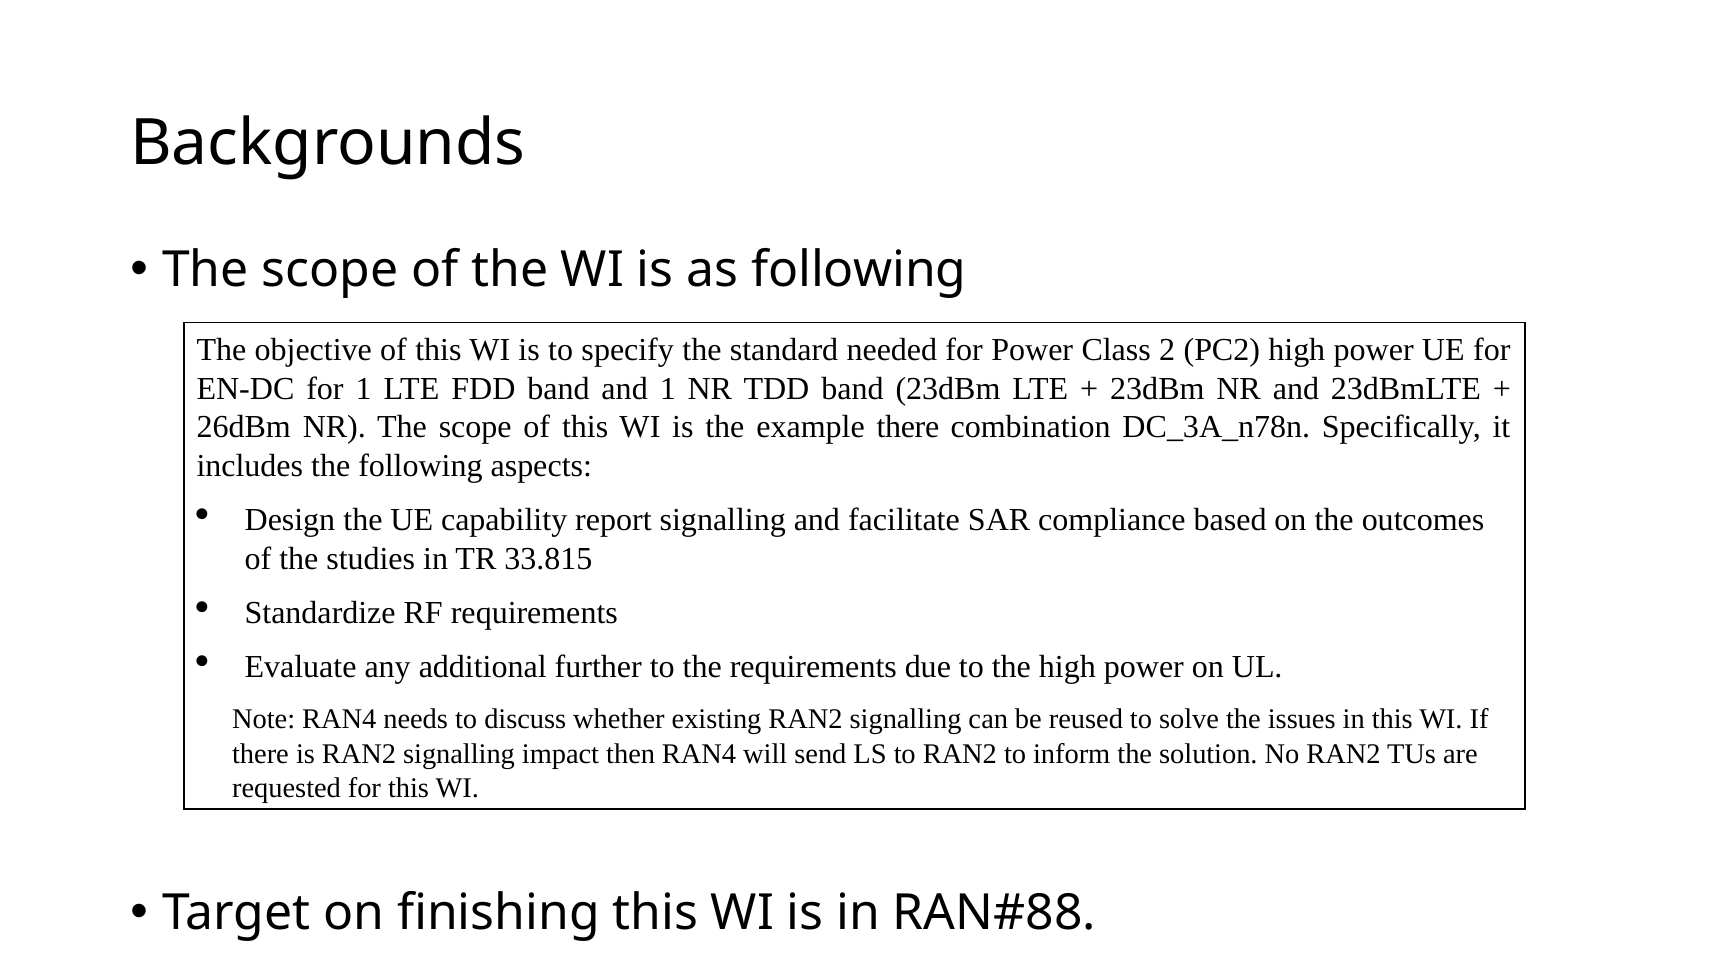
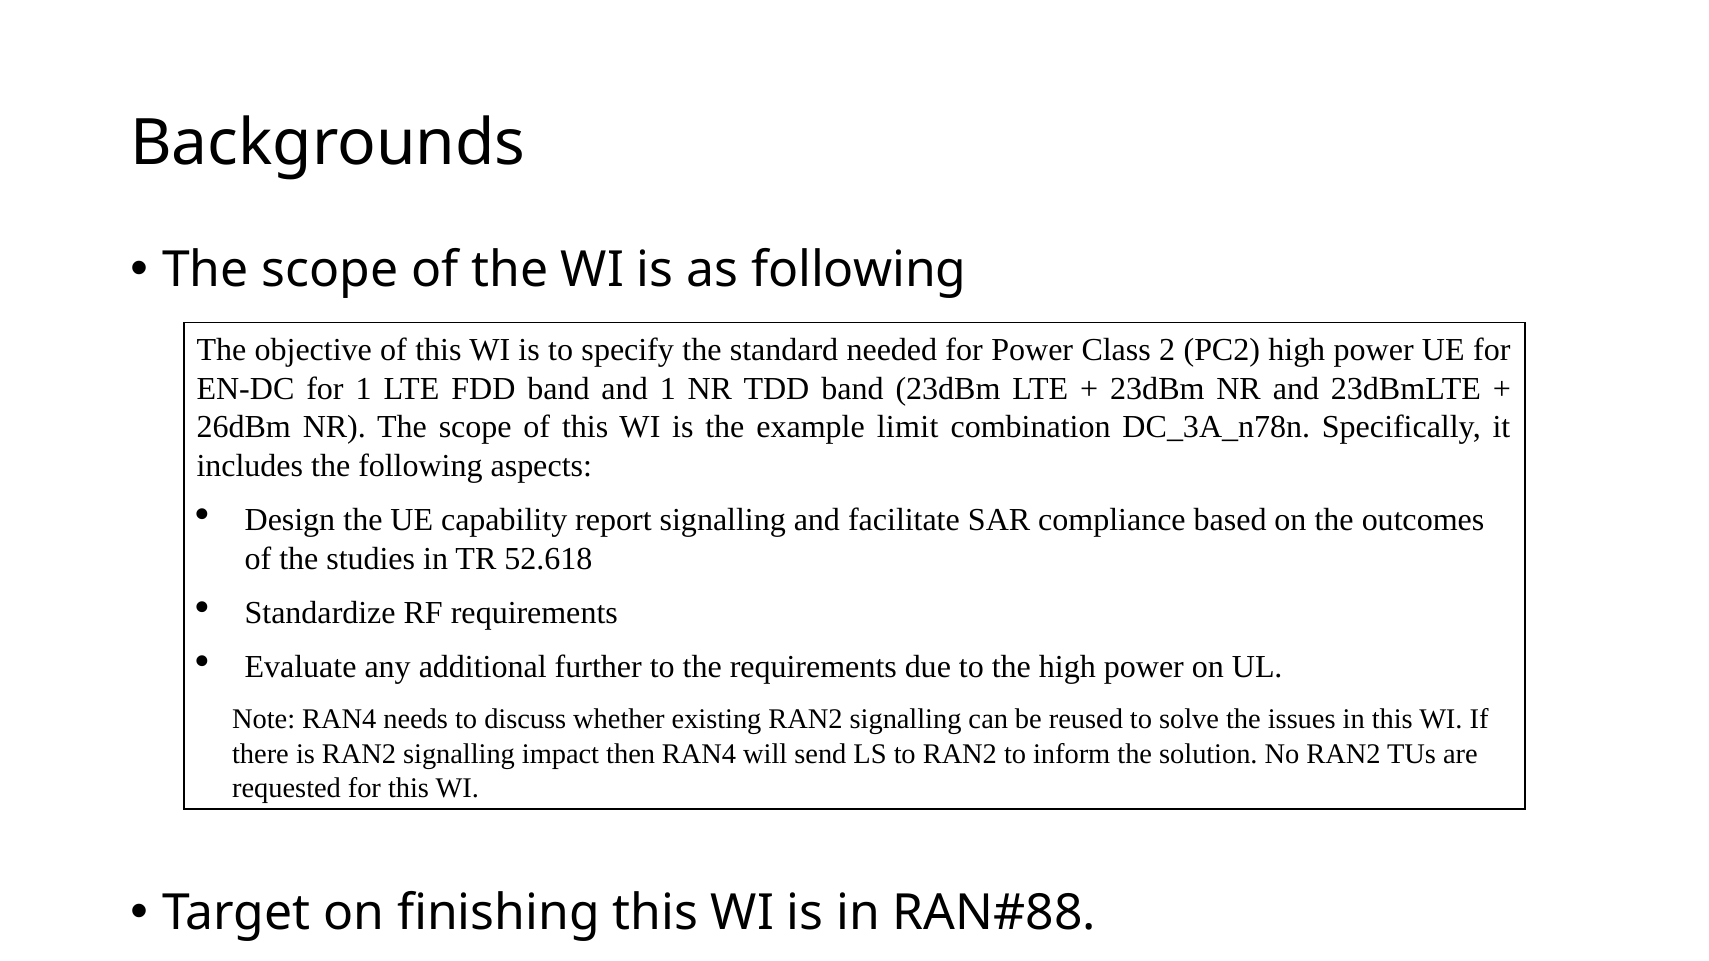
example there: there -> limit
33.815: 33.815 -> 52.618
